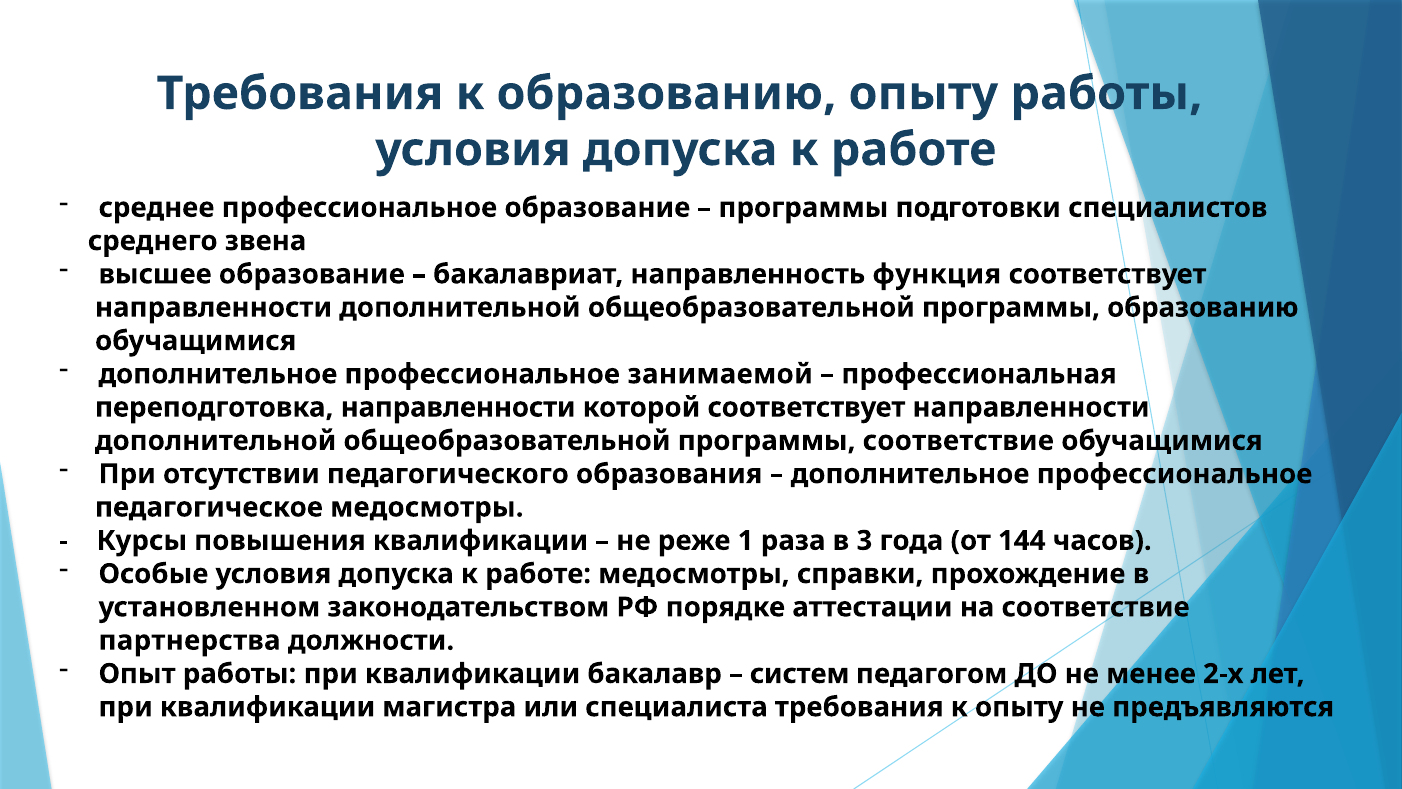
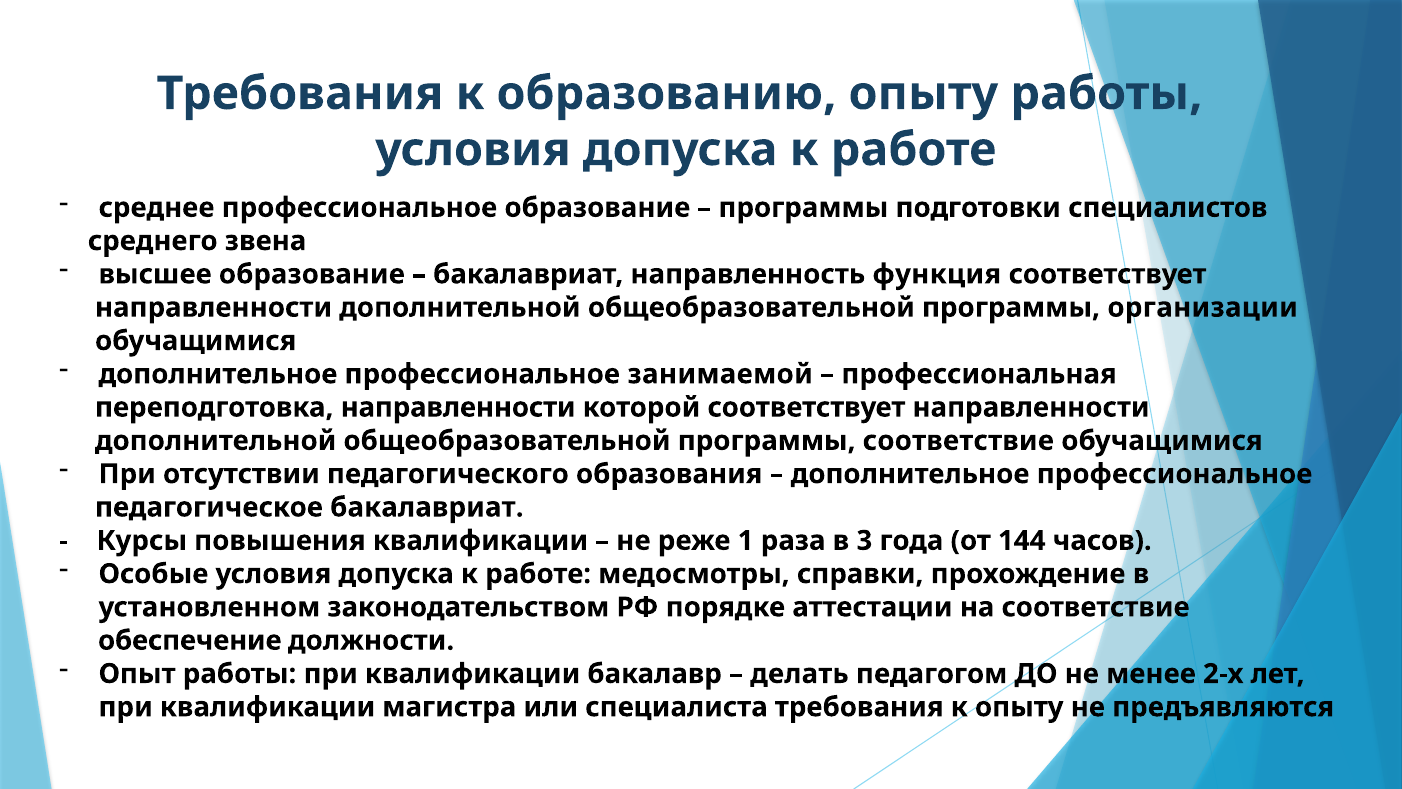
программы образованию: образованию -> организации
педагогическое медосмотры: медосмотры -> бакалавриат
партнерства: партнерства -> обеспечение
систем: систем -> делать
